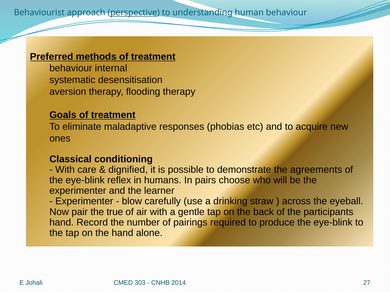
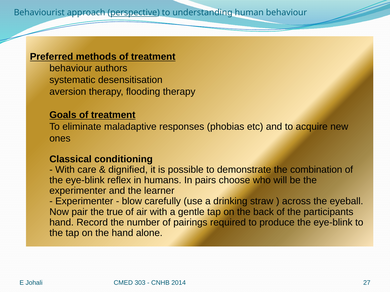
internal: internal -> authors
agreements: agreements -> combination
